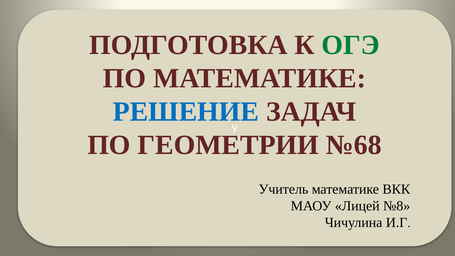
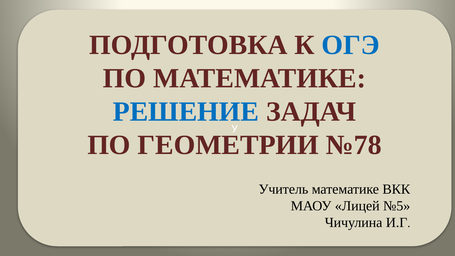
ОГЭ colour: green -> blue
№68: №68 -> №78
№8: №8 -> №5
